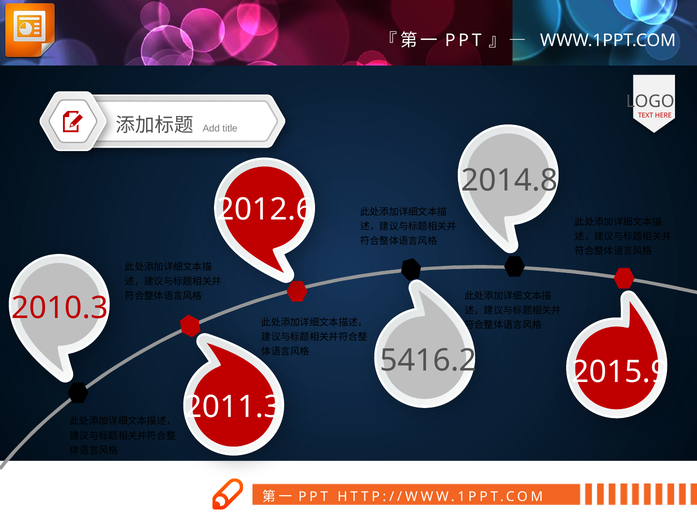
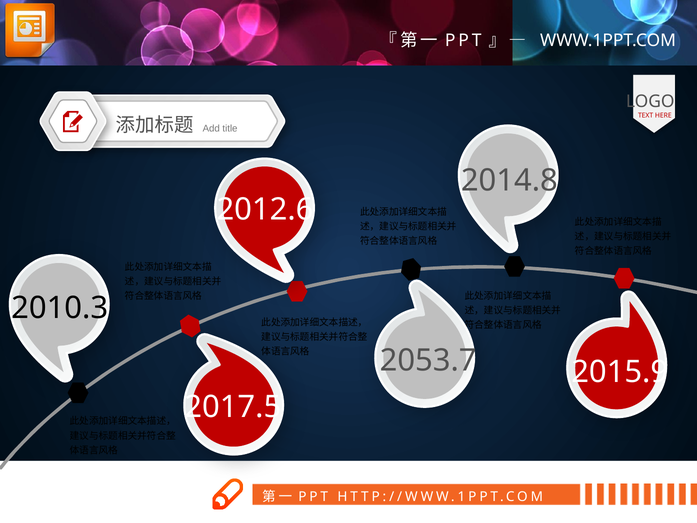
2010.3 colour: red -> black
5416.2: 5416.2 -> 2053.7
2011.3: 2011.3 -> 2017.5
